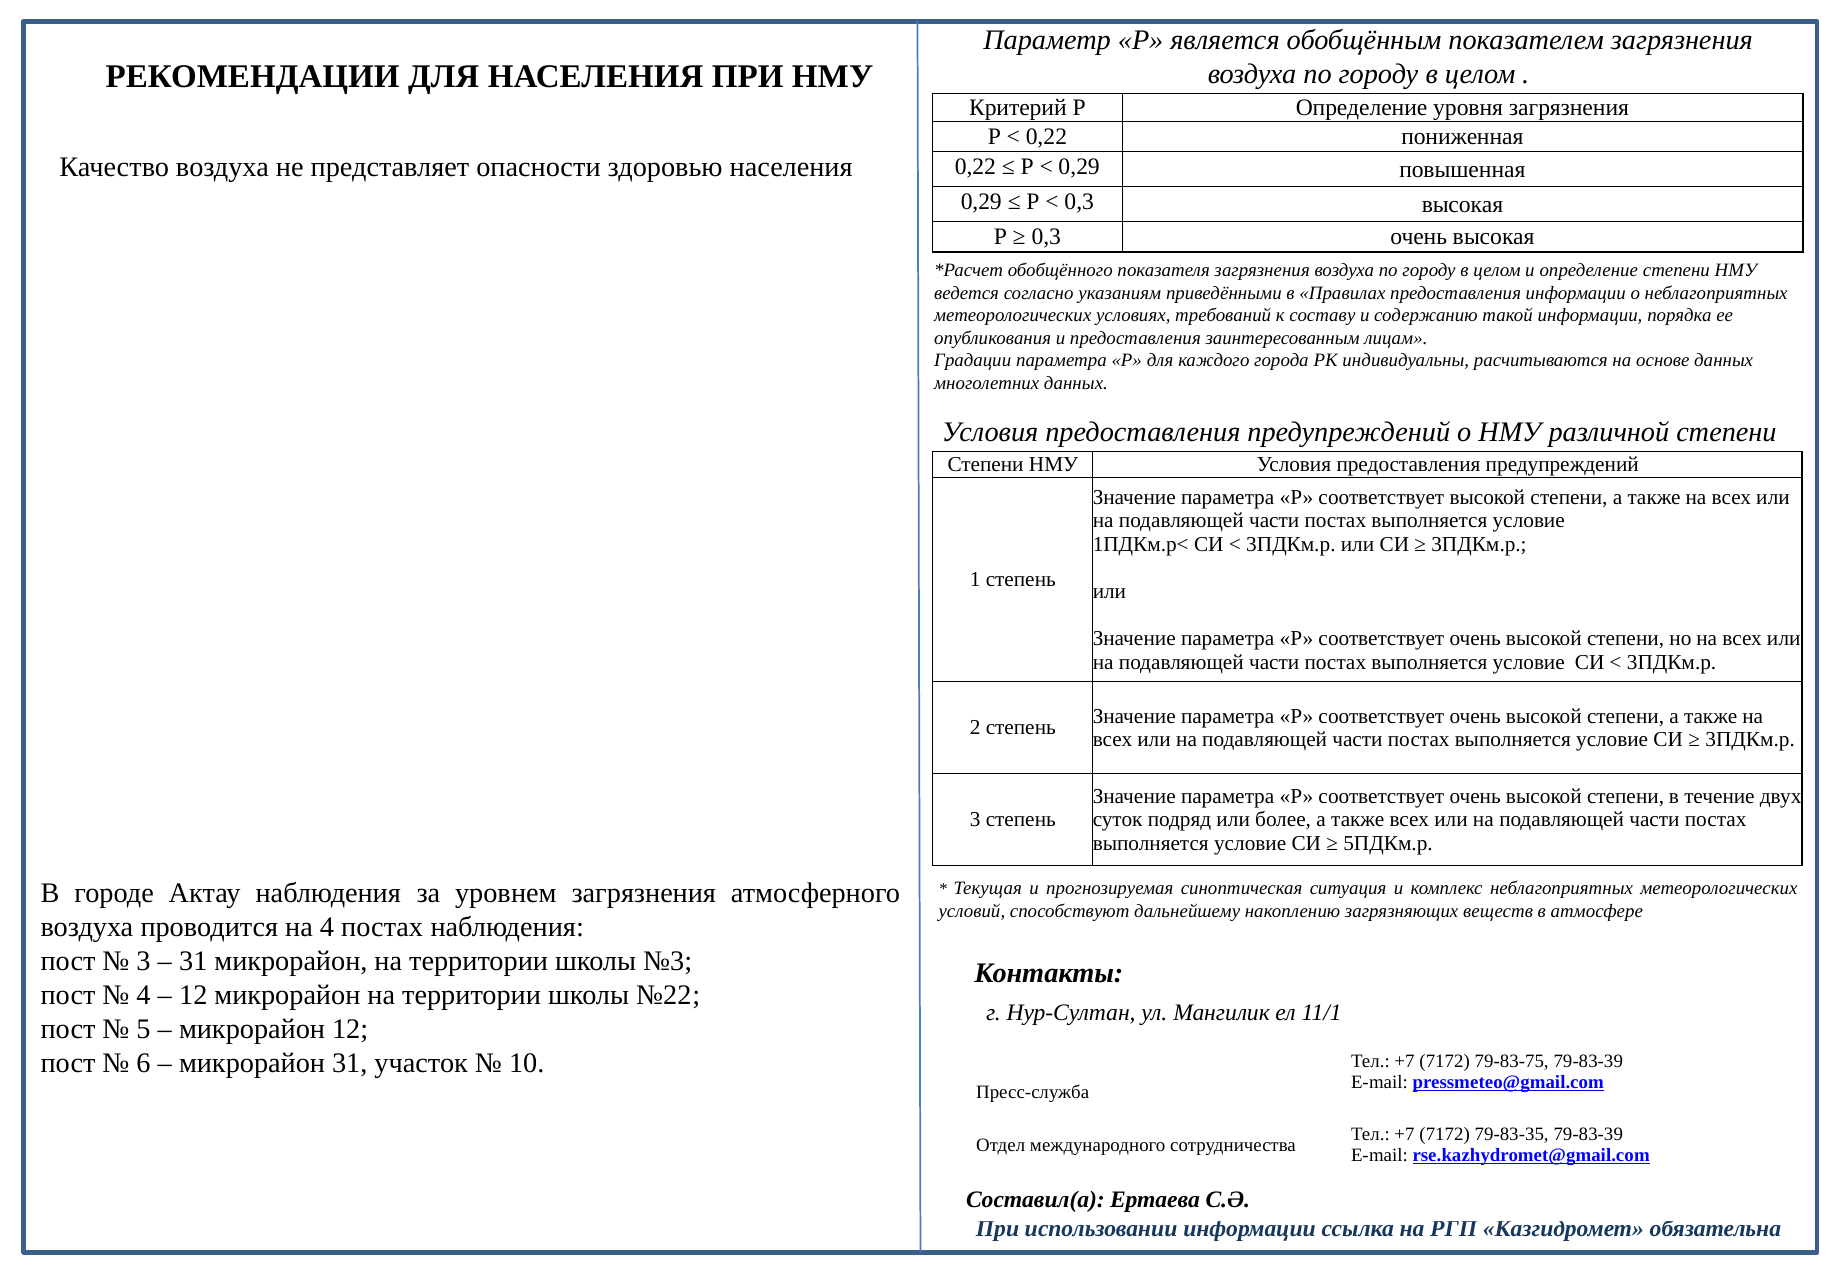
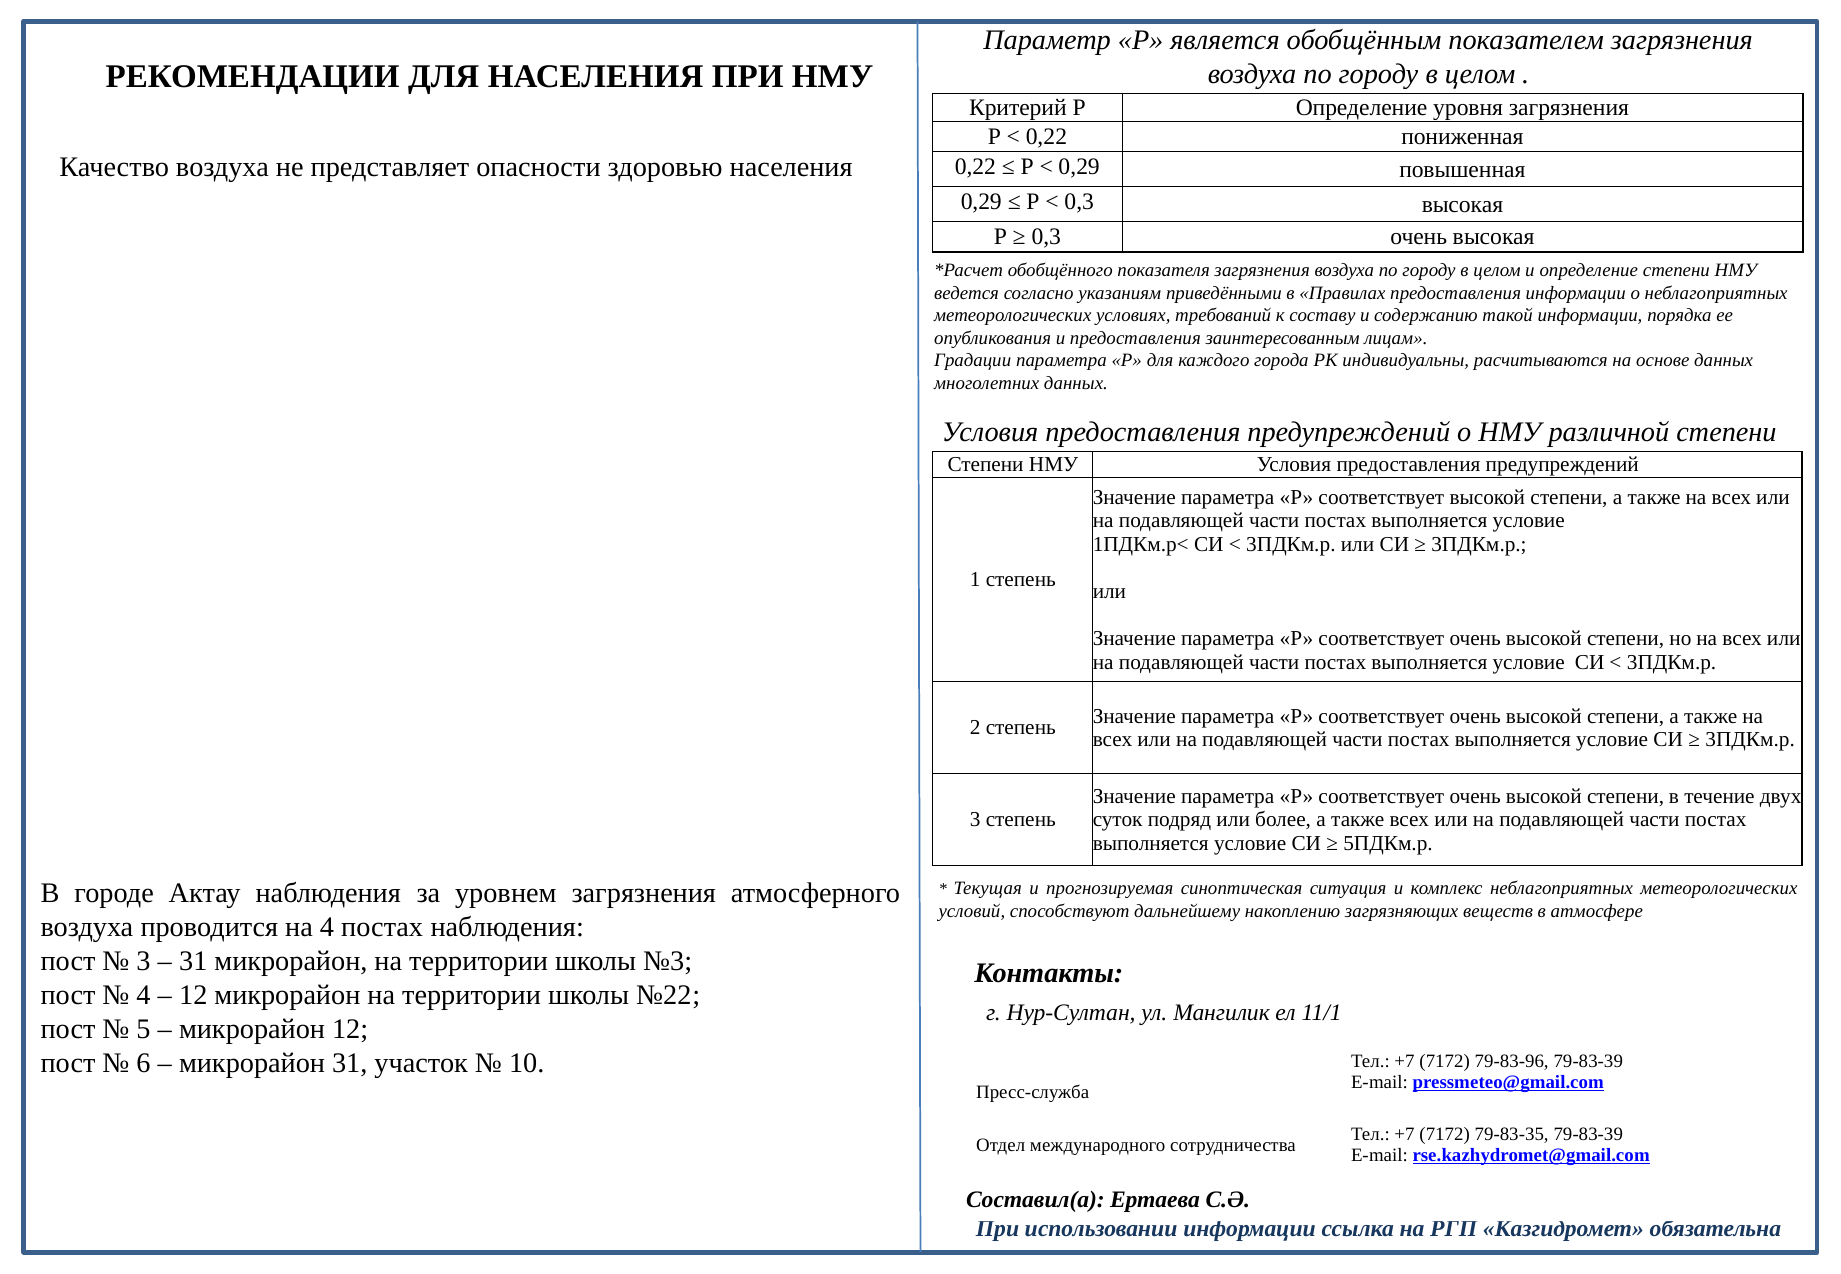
79-83-75: 79-83-75 -> 79-83-96
